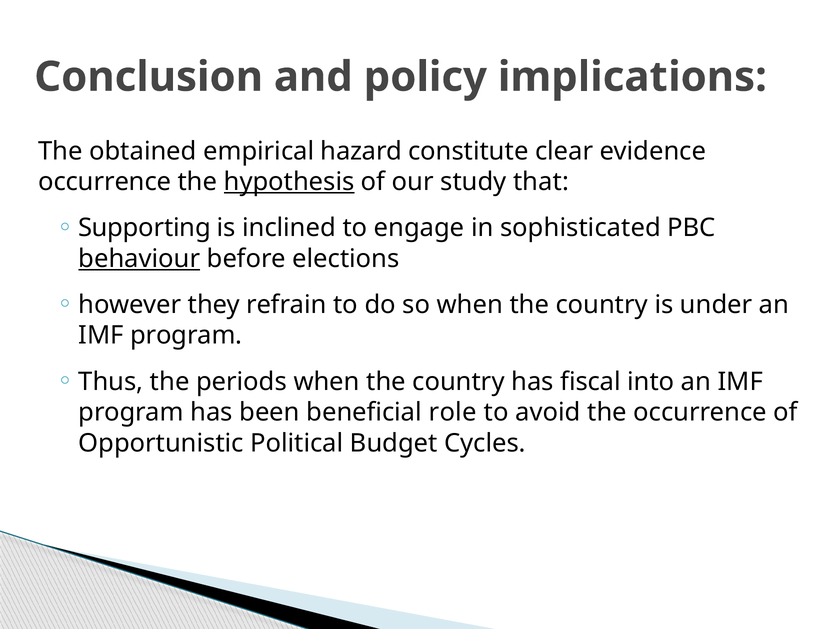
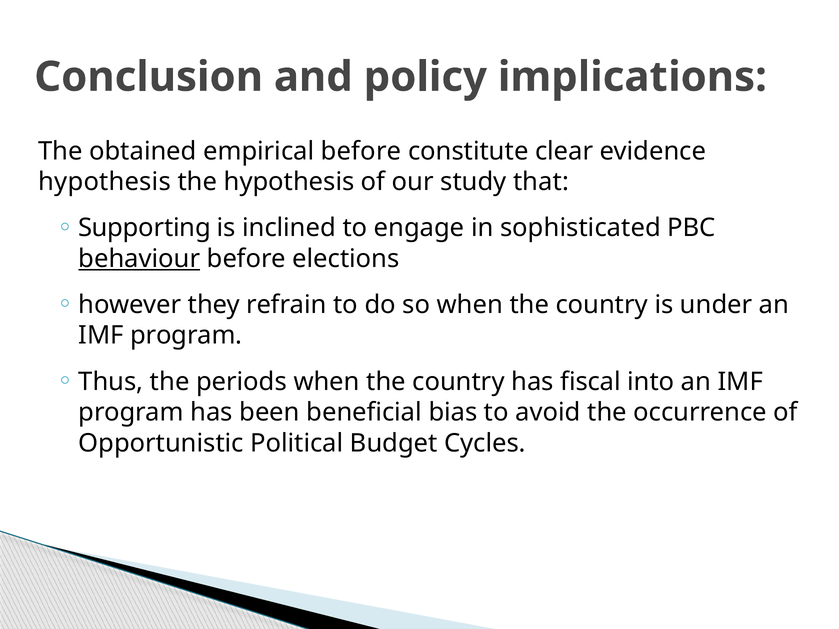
empirical hazard: hazard -> before
occurrence at (105, 182): occurrence -> hypothesis
hypothesis at (289, 182) underline: present -> none
role: role -> bias
